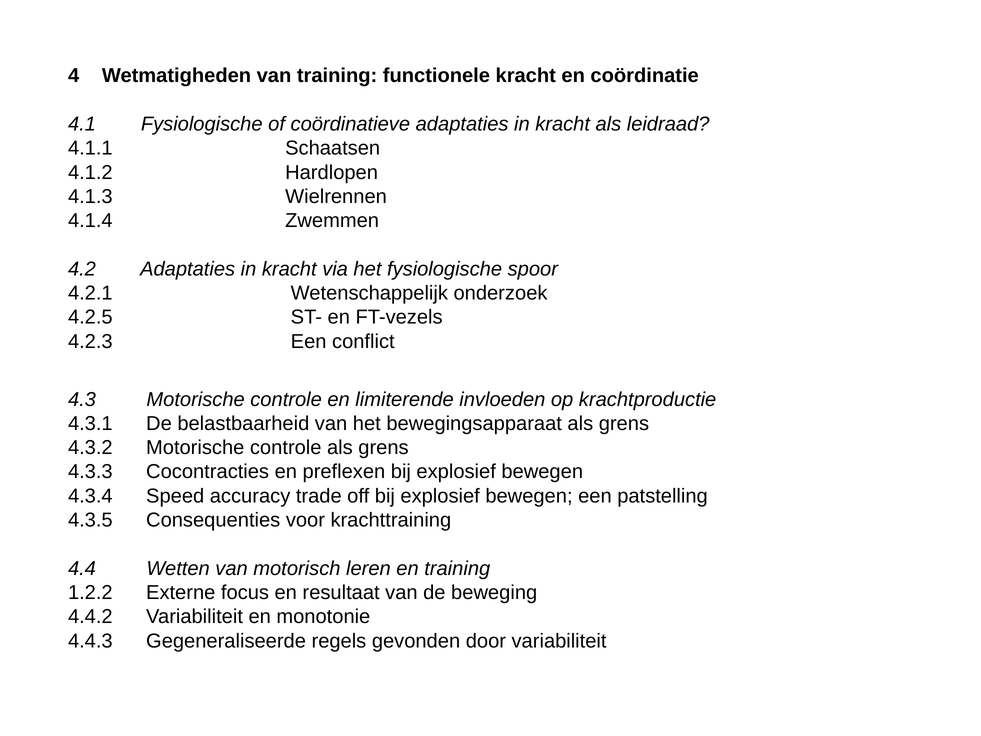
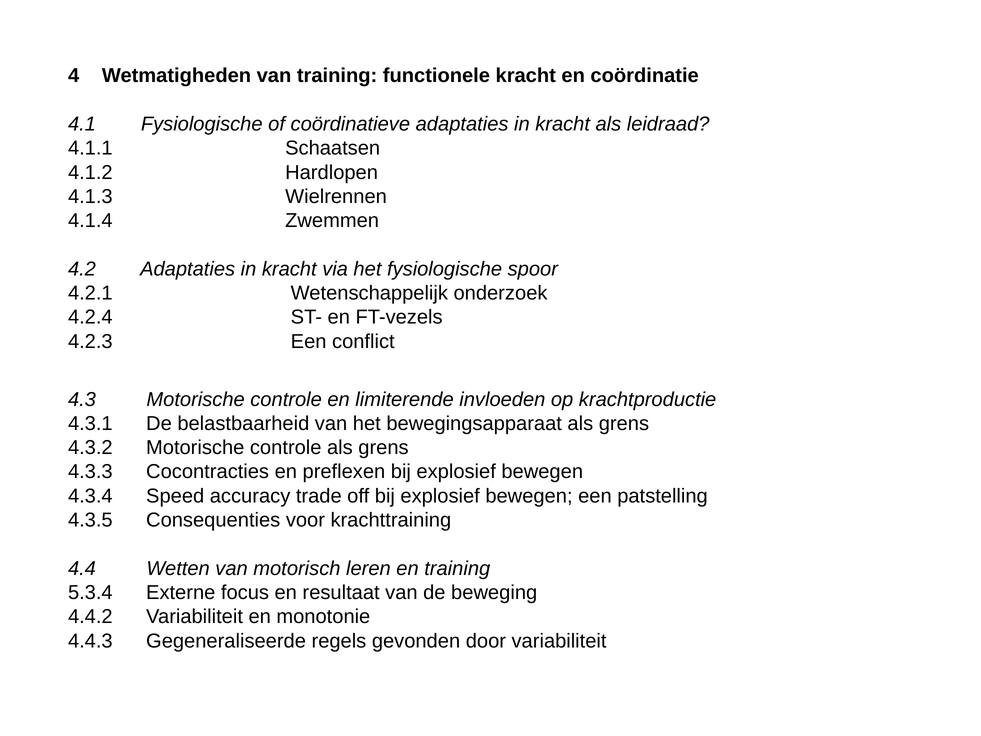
4.2.5: 4.2.5 -> 4.2.4
1.2.2: 1.2.2 -> 5.3.4
